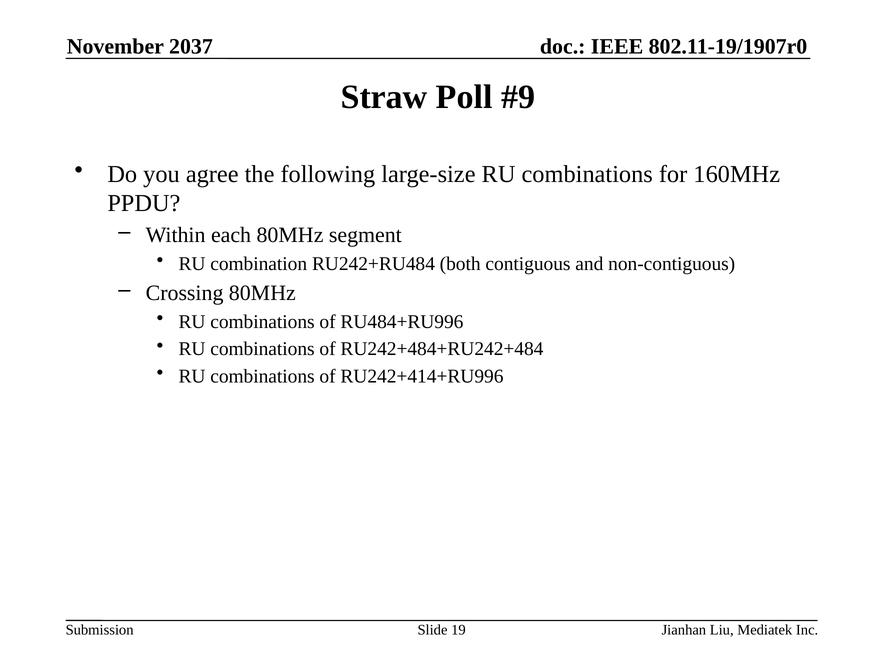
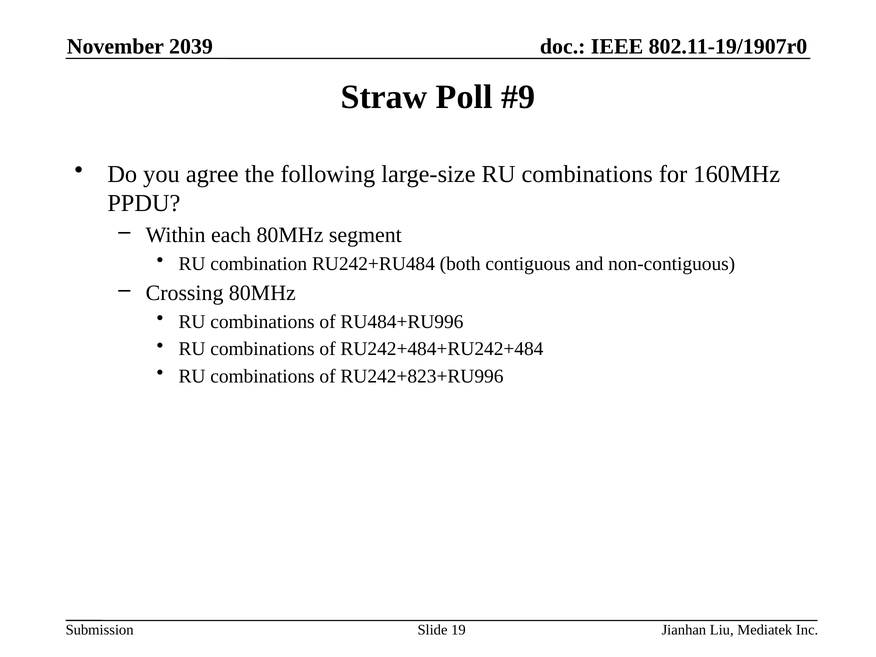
2037: 2037 -> 2039
RU242+414+RU996: RU242+414+RU996 -> RU242+823+RU996
